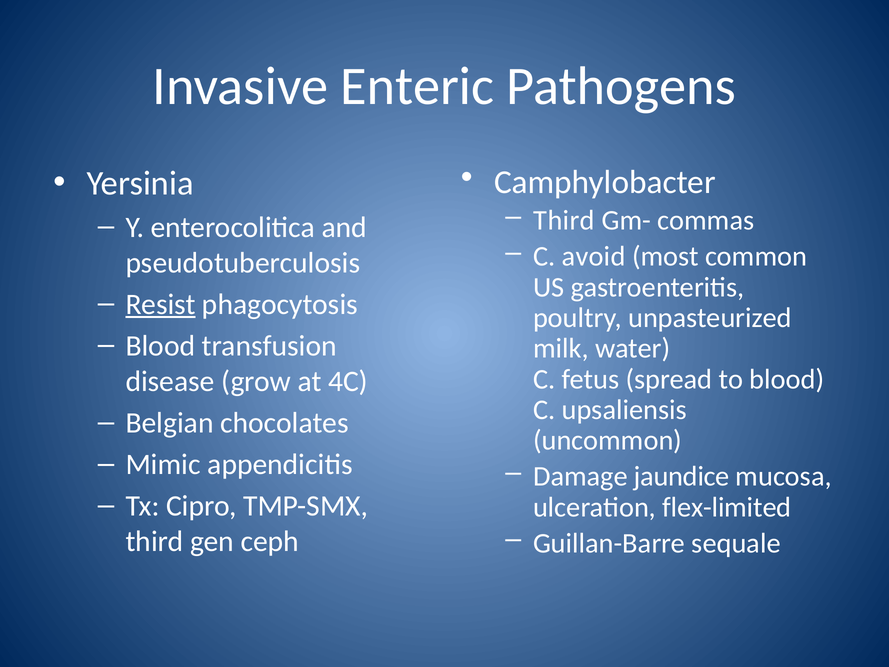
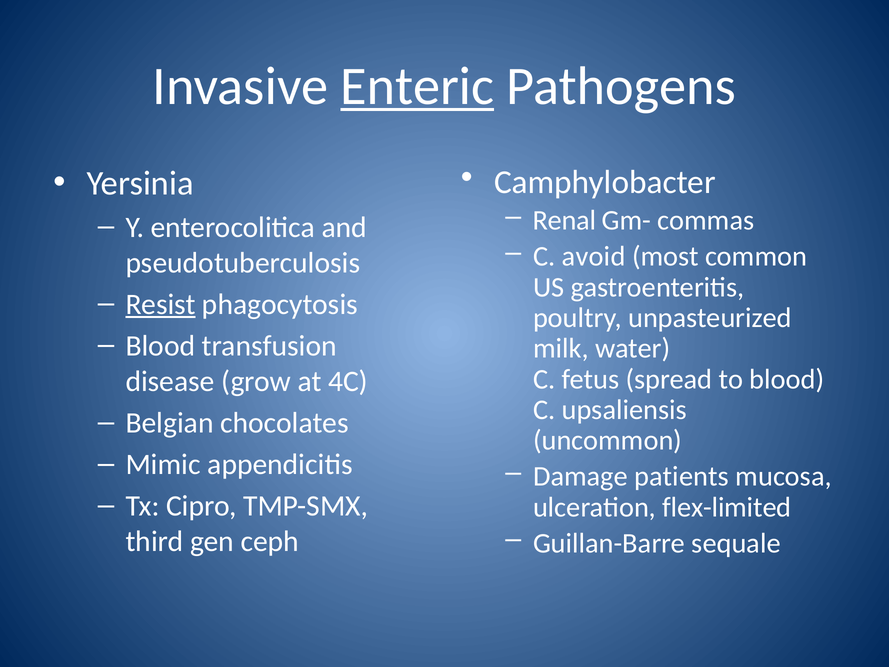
Enteric underline: none -> present
Third at (564, 220): Third -> Renal
jaundice: jaundice -> patients
